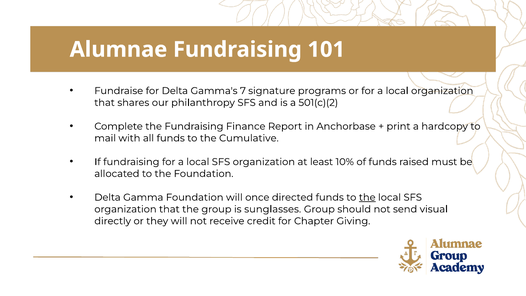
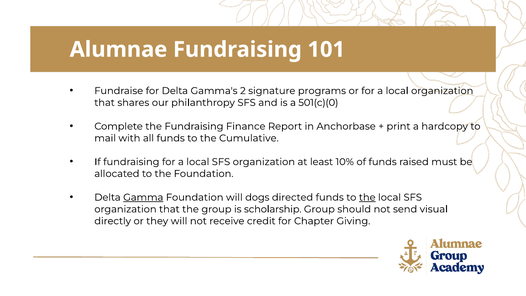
7: 7 -> 2
501(c)(2: 501(c)(2 -> 501(c)(0
Gamma underline: none -> present
once: once -> dogs
sunglasses: sunglasses -> scholarship
